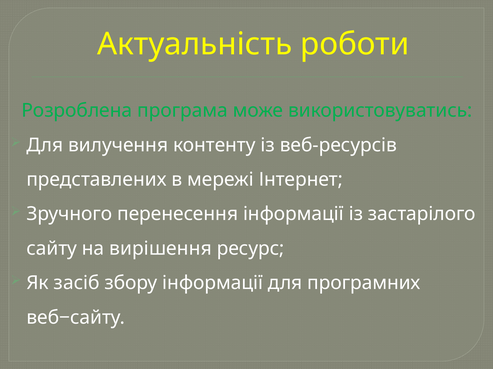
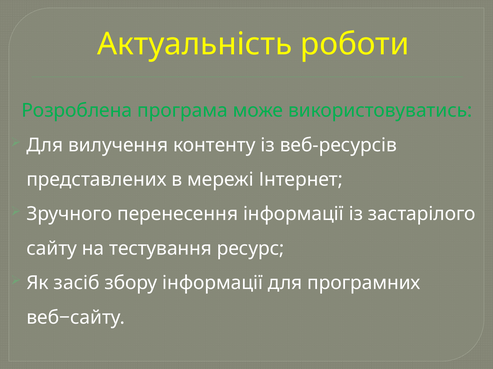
вирішення: вирішення -> тестування
